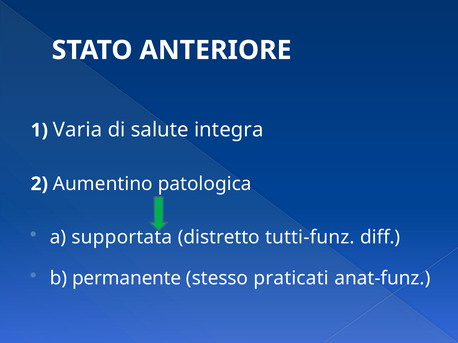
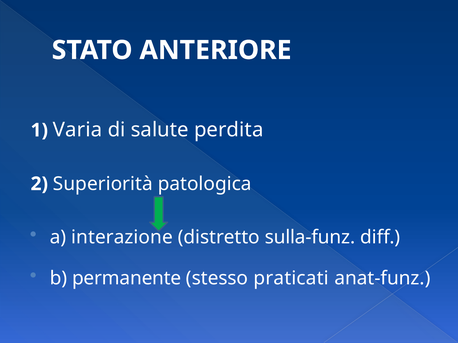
integra: integra -> perdita
Aumentino: Aumentino -> Superiorità
supportata: supportata -> interazione
tutti-funz: tutti-funz -> sulla-funz
